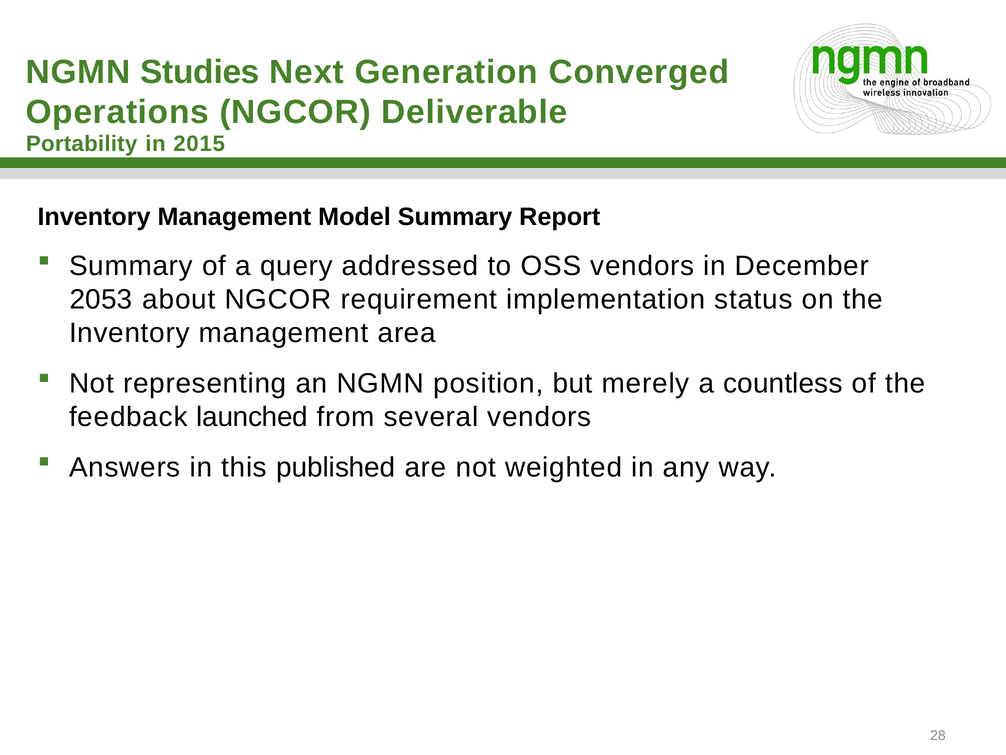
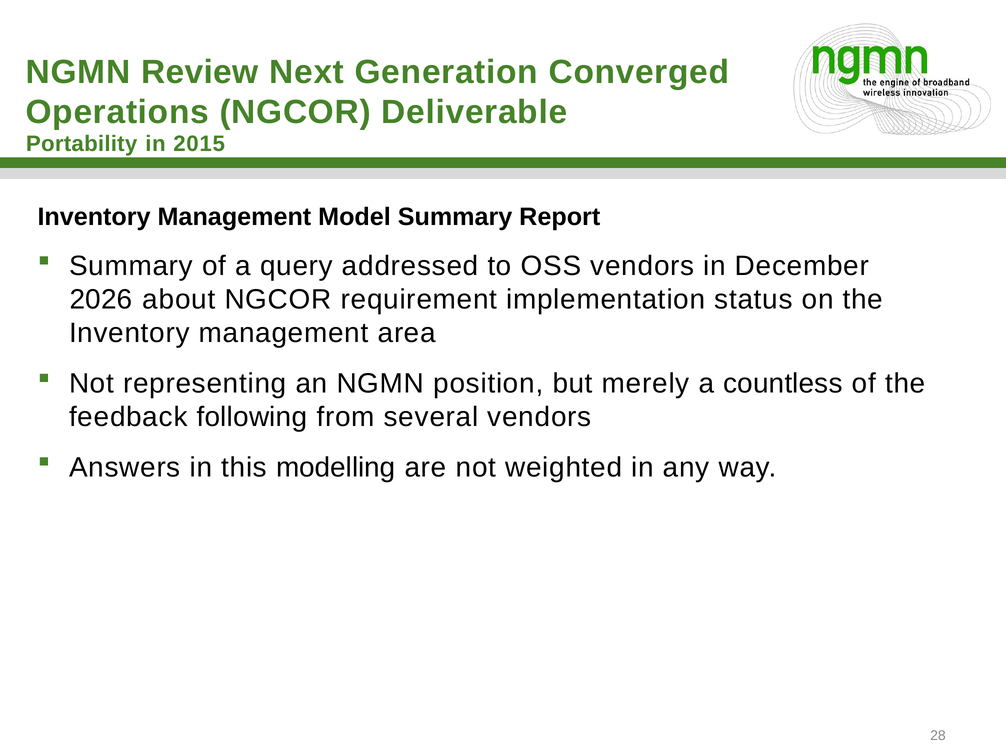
Studies: Studies -> Review
2053: 2053 -> 2026
launched: launched -> following
published: published -> modelling
